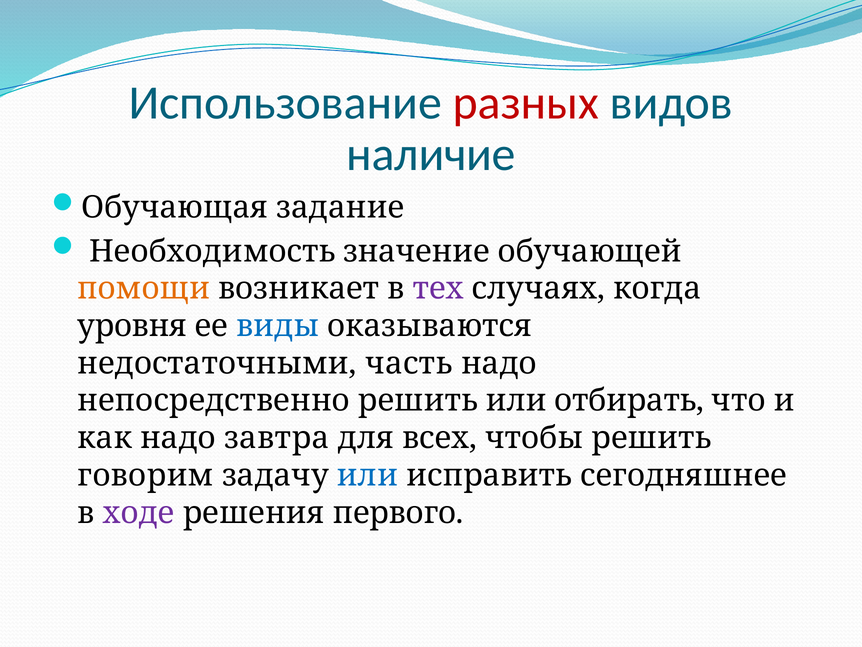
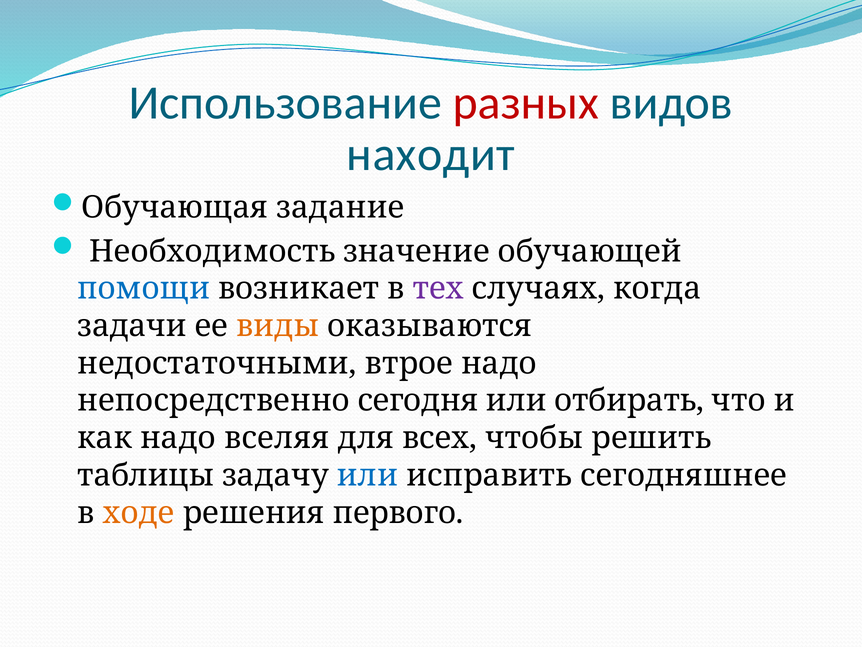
наличие: наличие -> находит
помощи colour: orange -> blue
уровня: уровня -> задачи
виды colour: blue -> orange
часть: часть -> втрое
непосредственно решить: решить -> сегодня
завтра: завтра -> вселяя
говорим: говорим -> таблицы
ходе colour: purple -> orange
